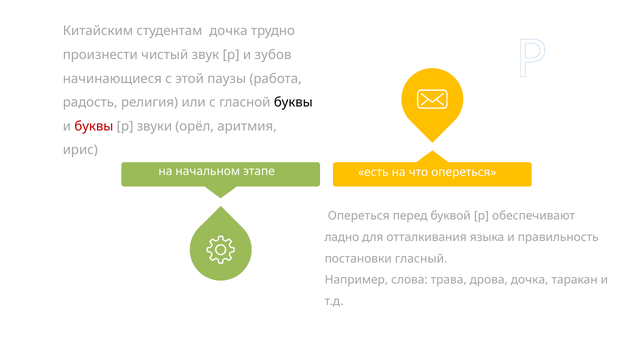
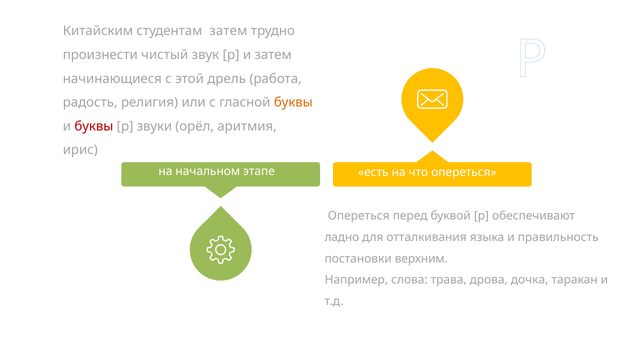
студентам дочка: дочка -> затем
и зубов: зубов -> затем
паузы: паузы -> дрель
буквы at (293, 103) colour: black -> orange
гласный: гласный -> верхним
